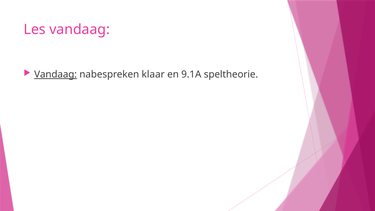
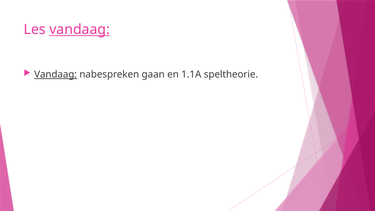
vandaag at (80, 30) underline: none -> present
klaar: klaar -> gaan
9.1A: 9.1A -> 1.1A
